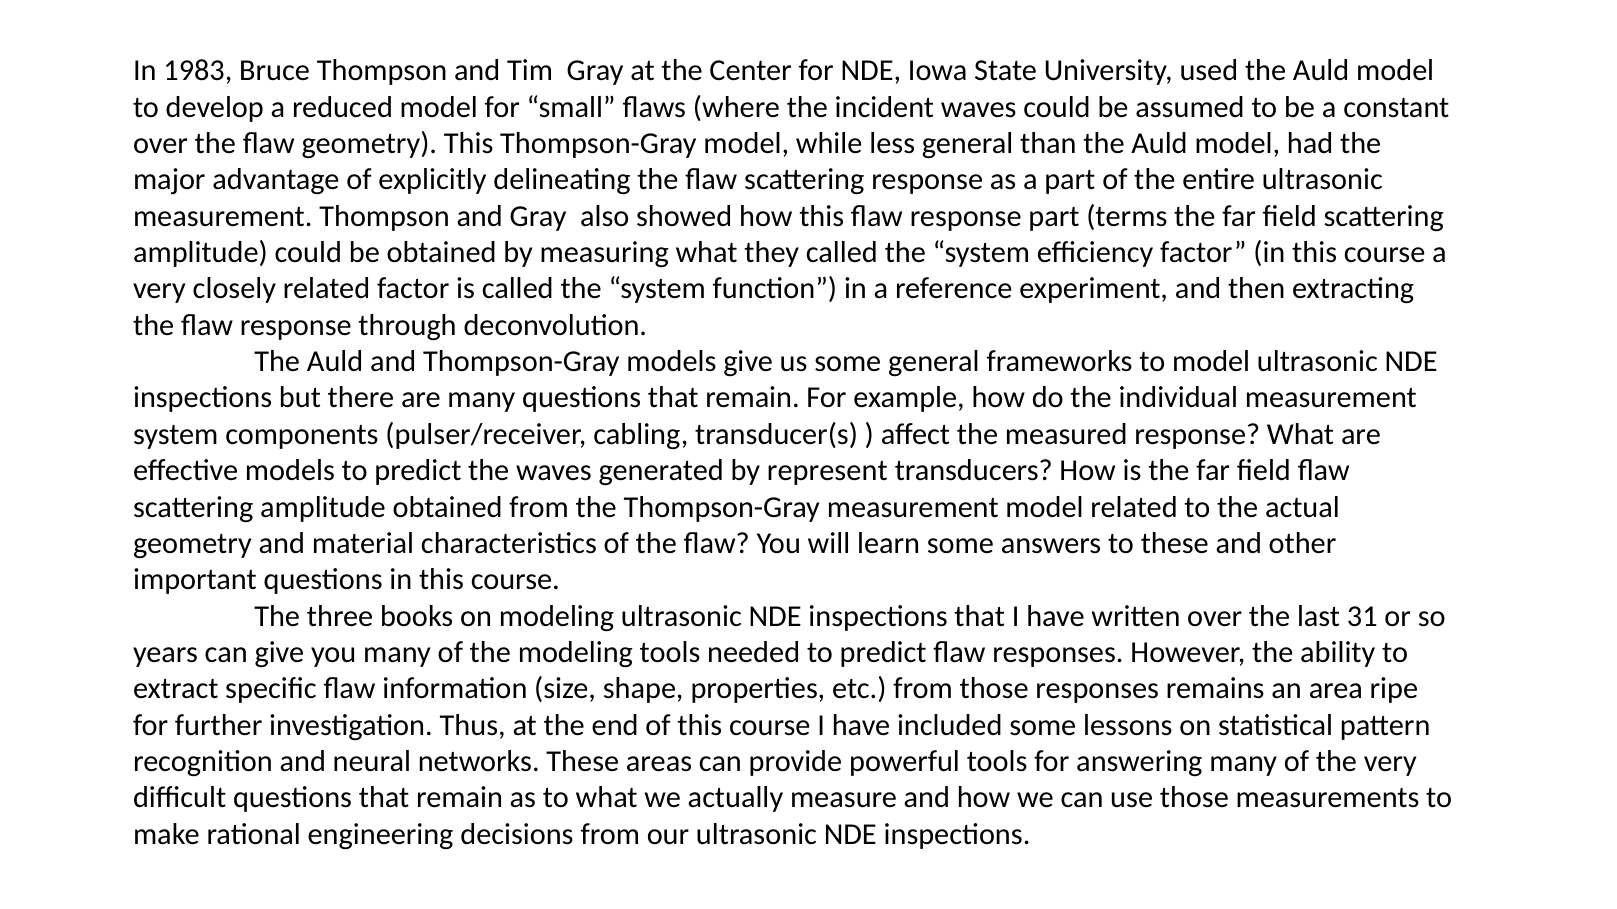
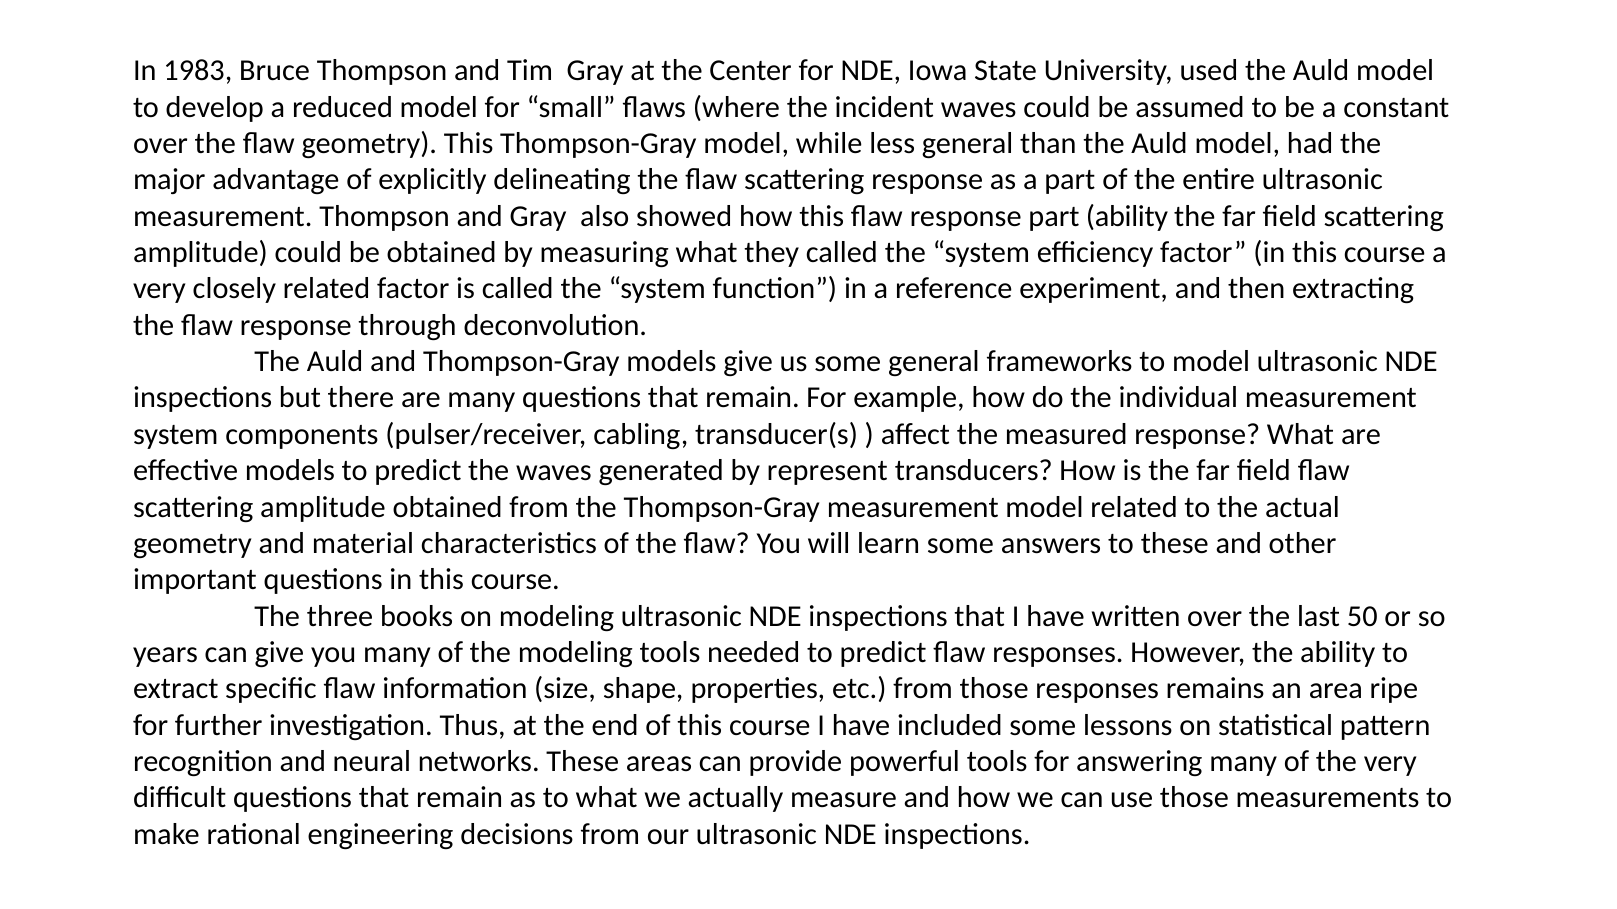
part terms: terms -> ability
31: 31 -> 50
